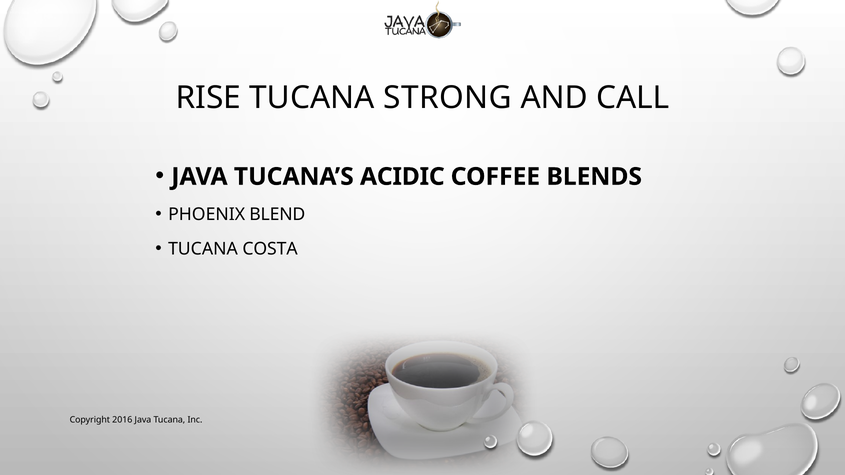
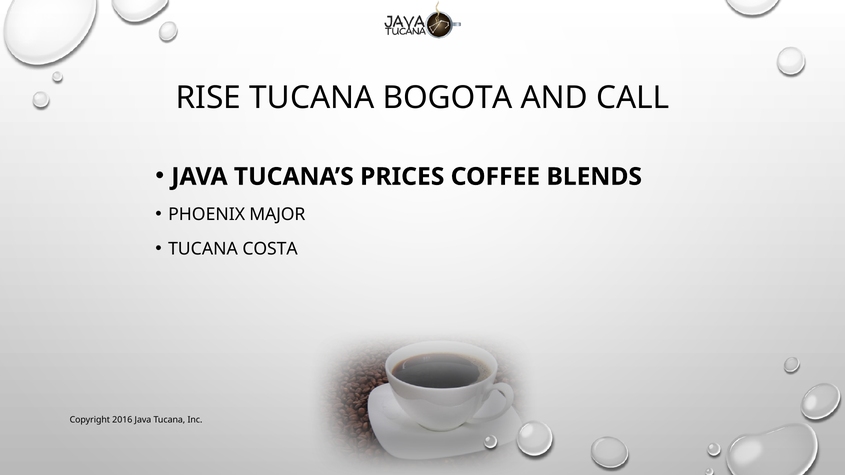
STRONG: STRONG -> BOGOTA
ACIDIC: ACIDIC -> PRICES
BLEND: BLEND -> MAJOR
